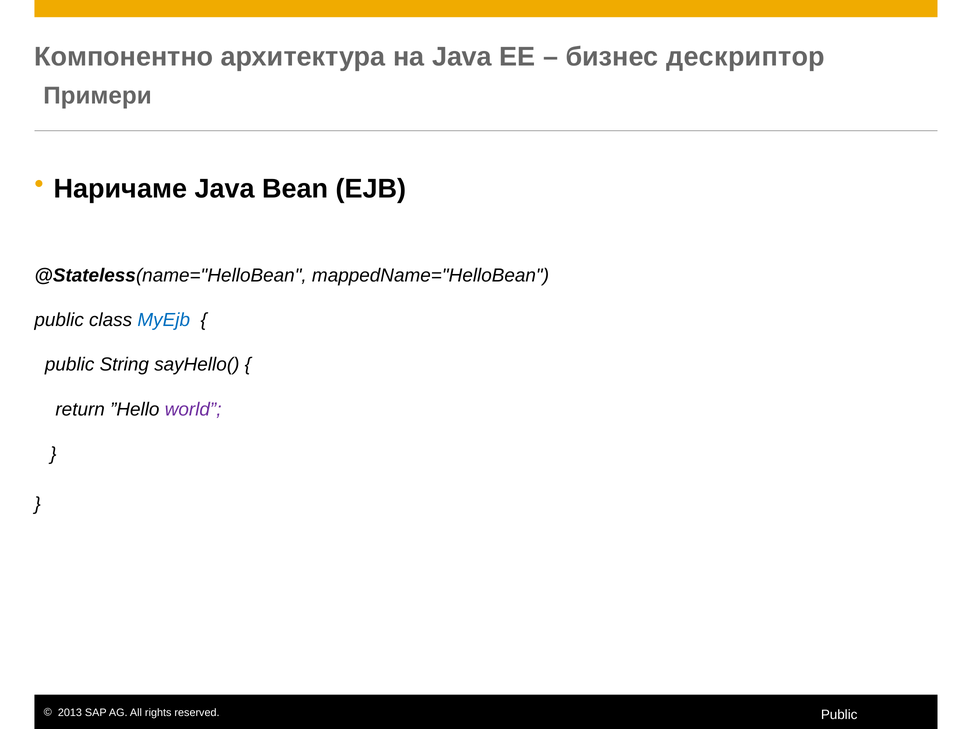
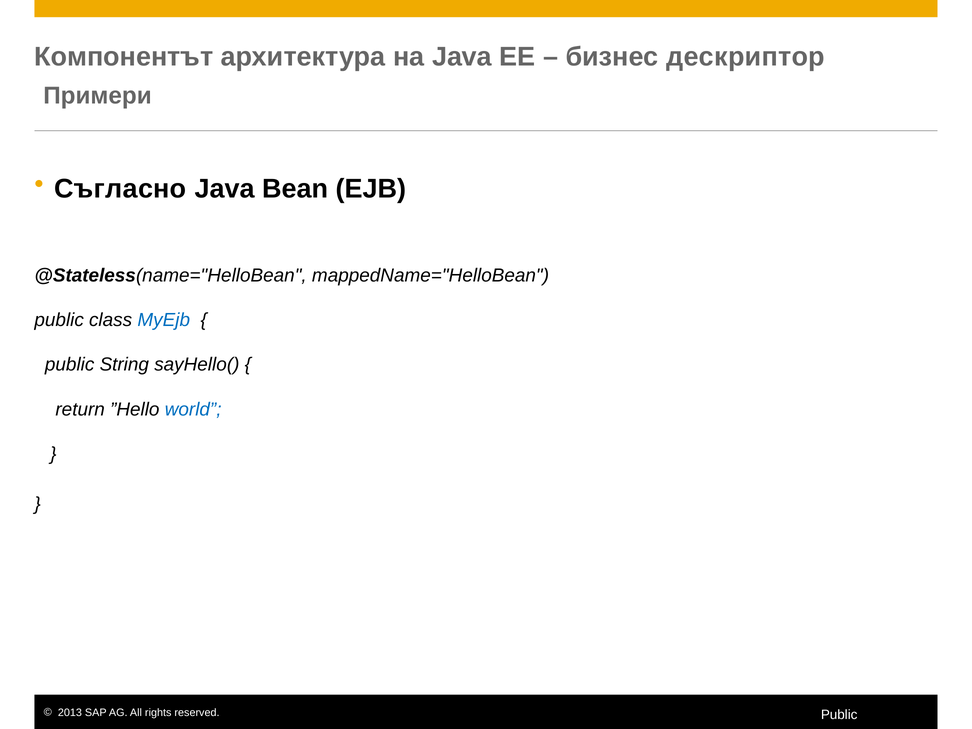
Компонентно: Компонентно -> Компонентът
Наричаме: Наричаме -> Съгласно
world colour: purple -> blue
